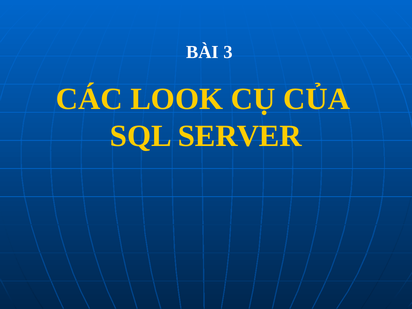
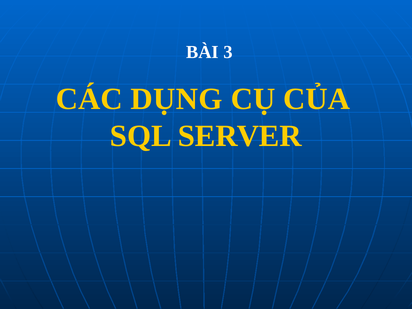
LOOK: LOOK -> DỤNG
